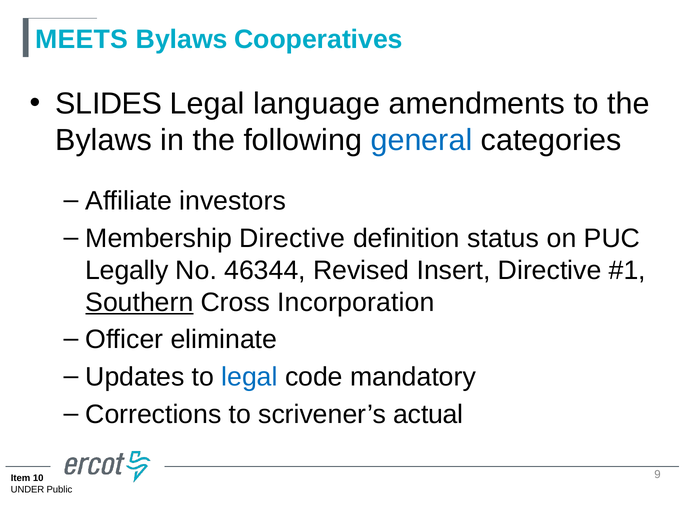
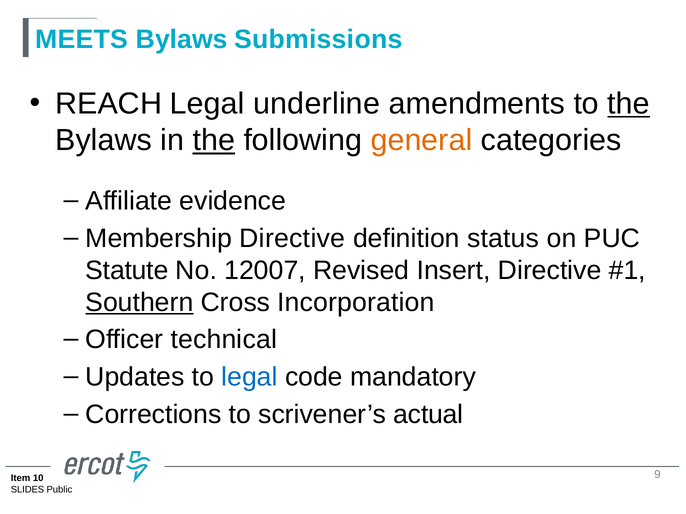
Cooperatives: Cooperatives -> Submissions
SLIDES: SLIDES -> REACH
language: language -> underline
the at (629, 104) underline: none -> present
the at (214, 140) underline: none -> present
general colour: blue -> orange
investors: investors -> evidence
Legally: Legally -> Statute
46344: 46344 -> 12007
eliminate: eliminate -> technical
UNDER: UNDER -> SLIDES
